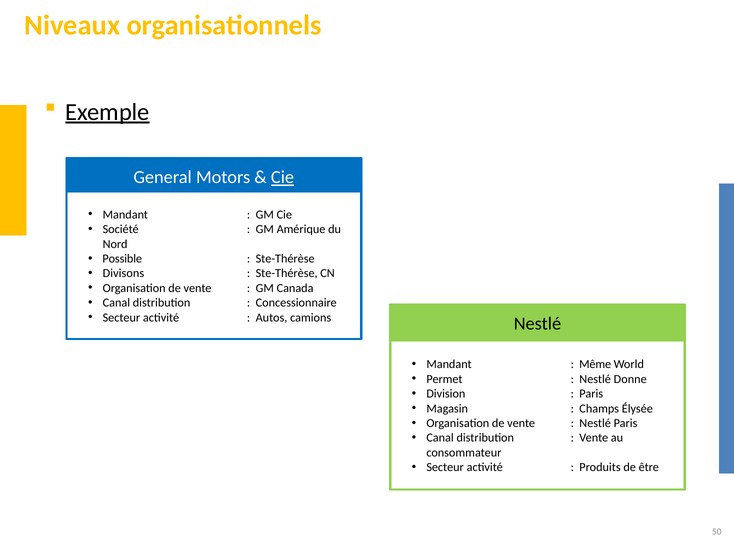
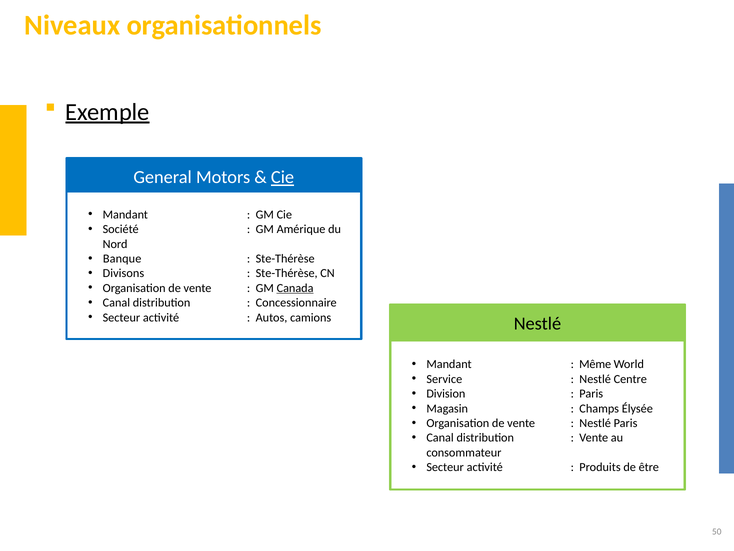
Possible: Possible -> Banque
Canada underline: none -> present
Permet: Permet -> Service
Donne: Donne -> Centre
